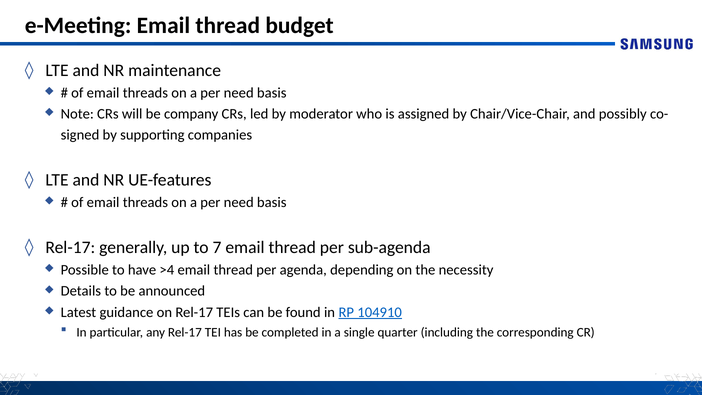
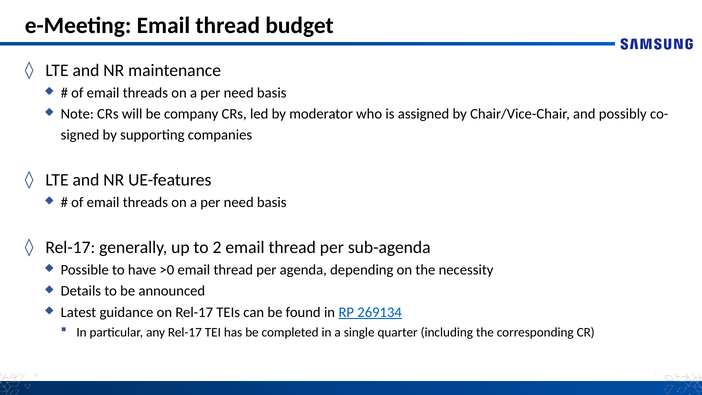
7: 7 -> 2
>4: >4 -> >0
104910: 104910 -> 269134
